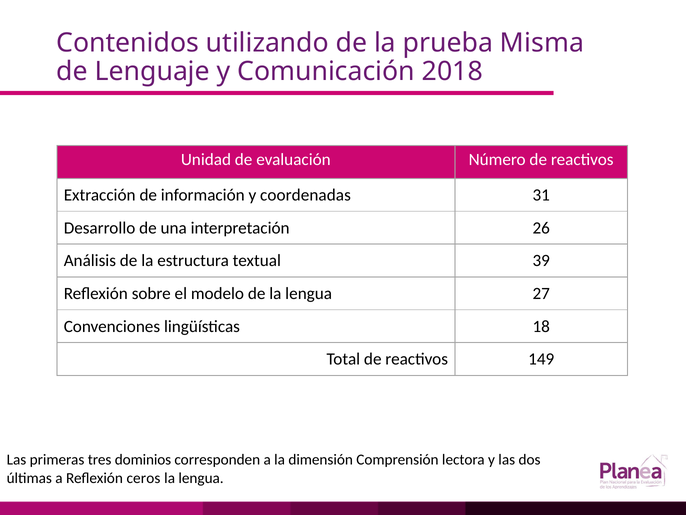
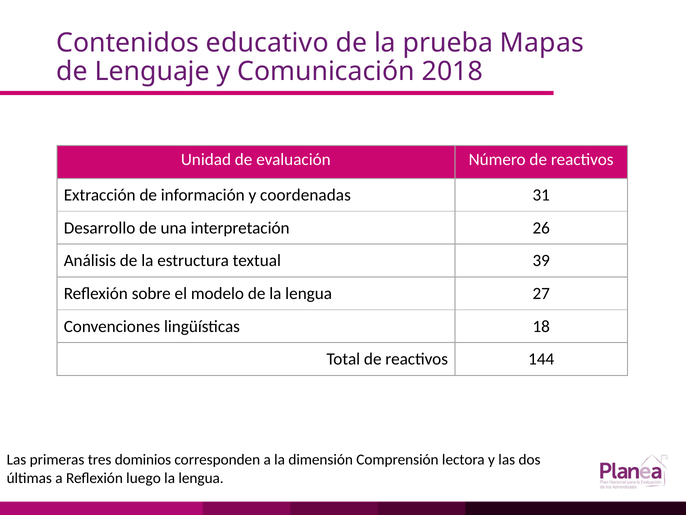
utilizando: utilizando -> educativo
Misma: Misma -> Mapas
149: 149 -> 144
ceros: ceros -> luego
